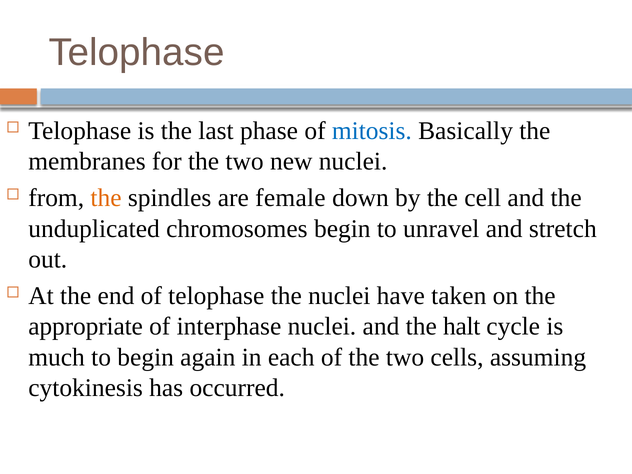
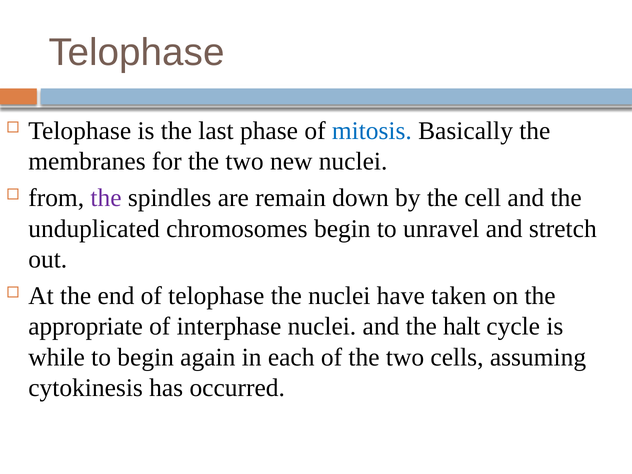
the at (106, 198) colour: orange -> purple
female: female -> remain
much: much -> while
